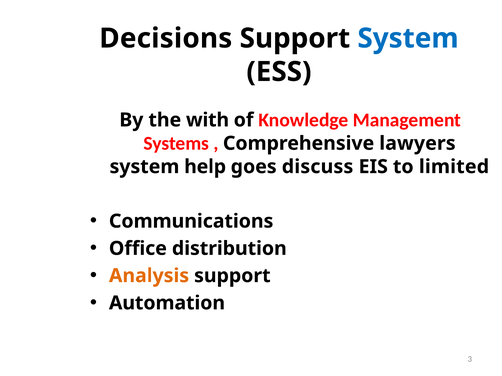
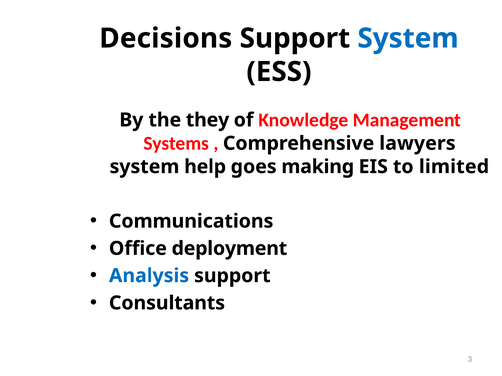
with: with -> they
discuss: discuss -> making
distribution: distribution -> deployment
Analysis colour: orange -> blue
Automation: Automation -> Consultants
